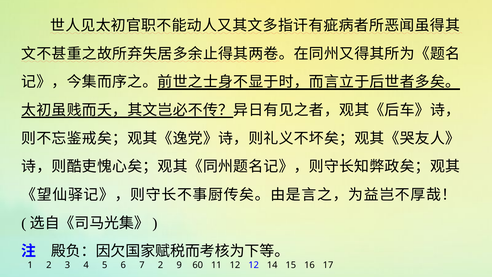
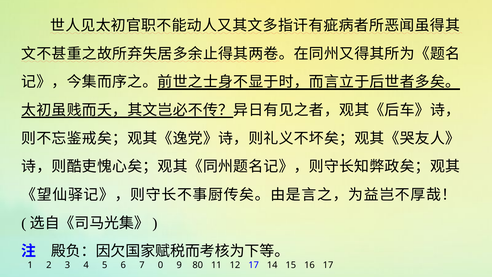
7 2: 2 -> 0
60: 60 -> 80
12 12: 12 -> 17
